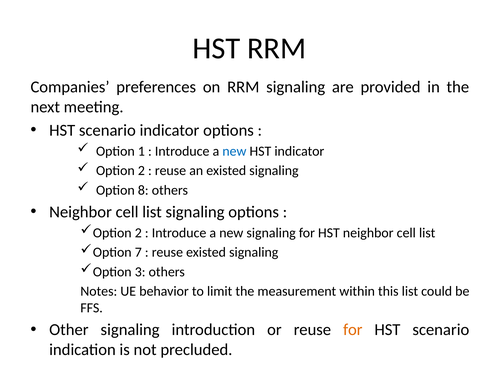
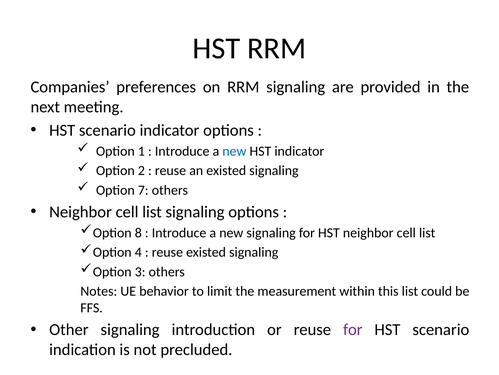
8: 8 -> 7
2 at (138, 232): 2 -> 8
7: 7 -> 4
for at (353, 329) colour: orange -> purple
